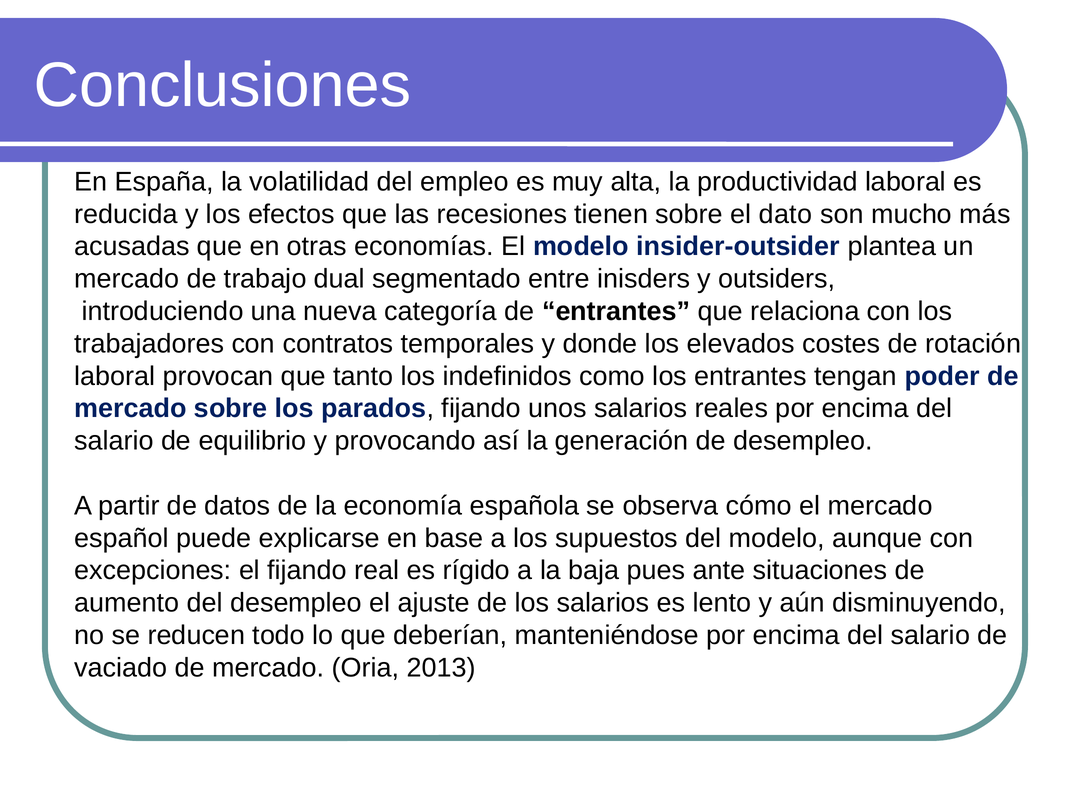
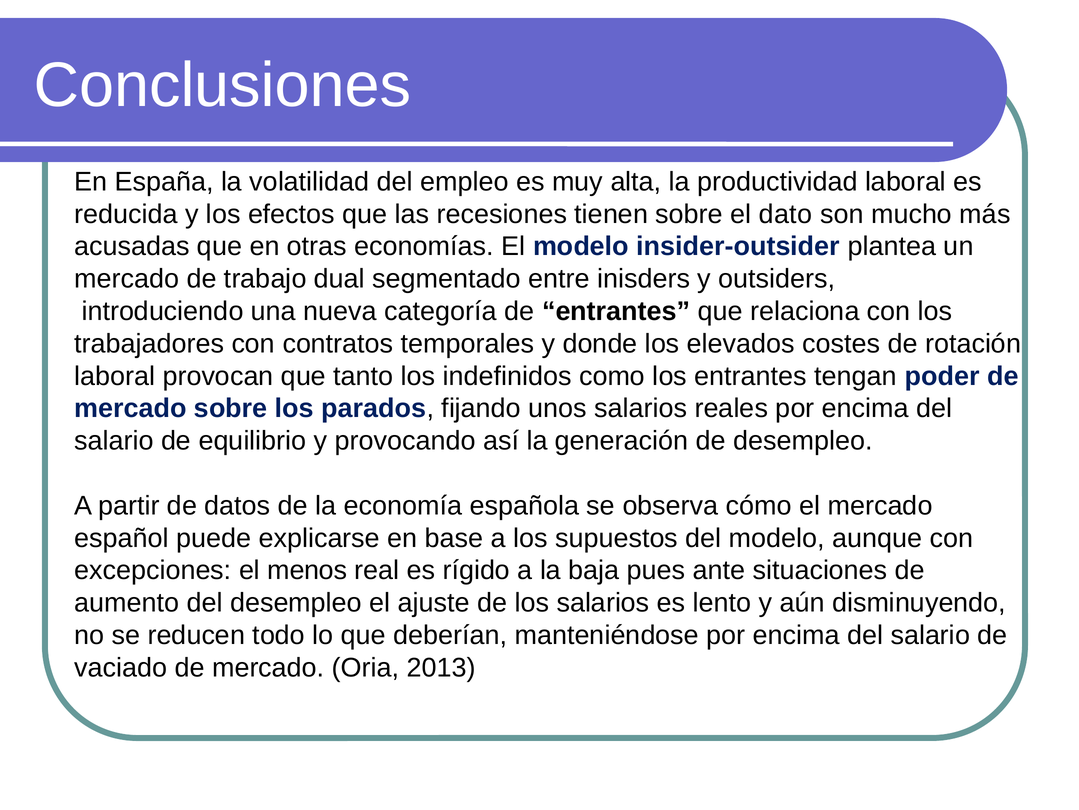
el fijando: fijando -> menos
